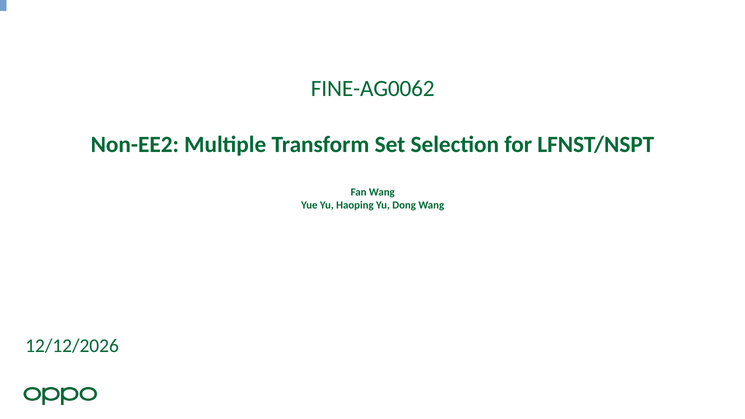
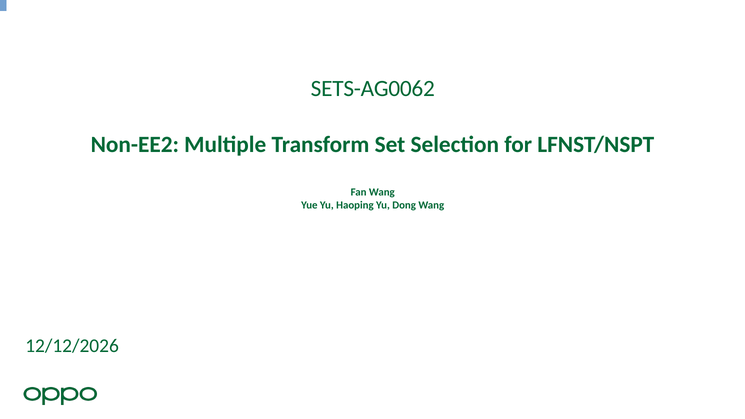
FINE-AG0062: FINE-AG0062 -> SETS-AG0062
